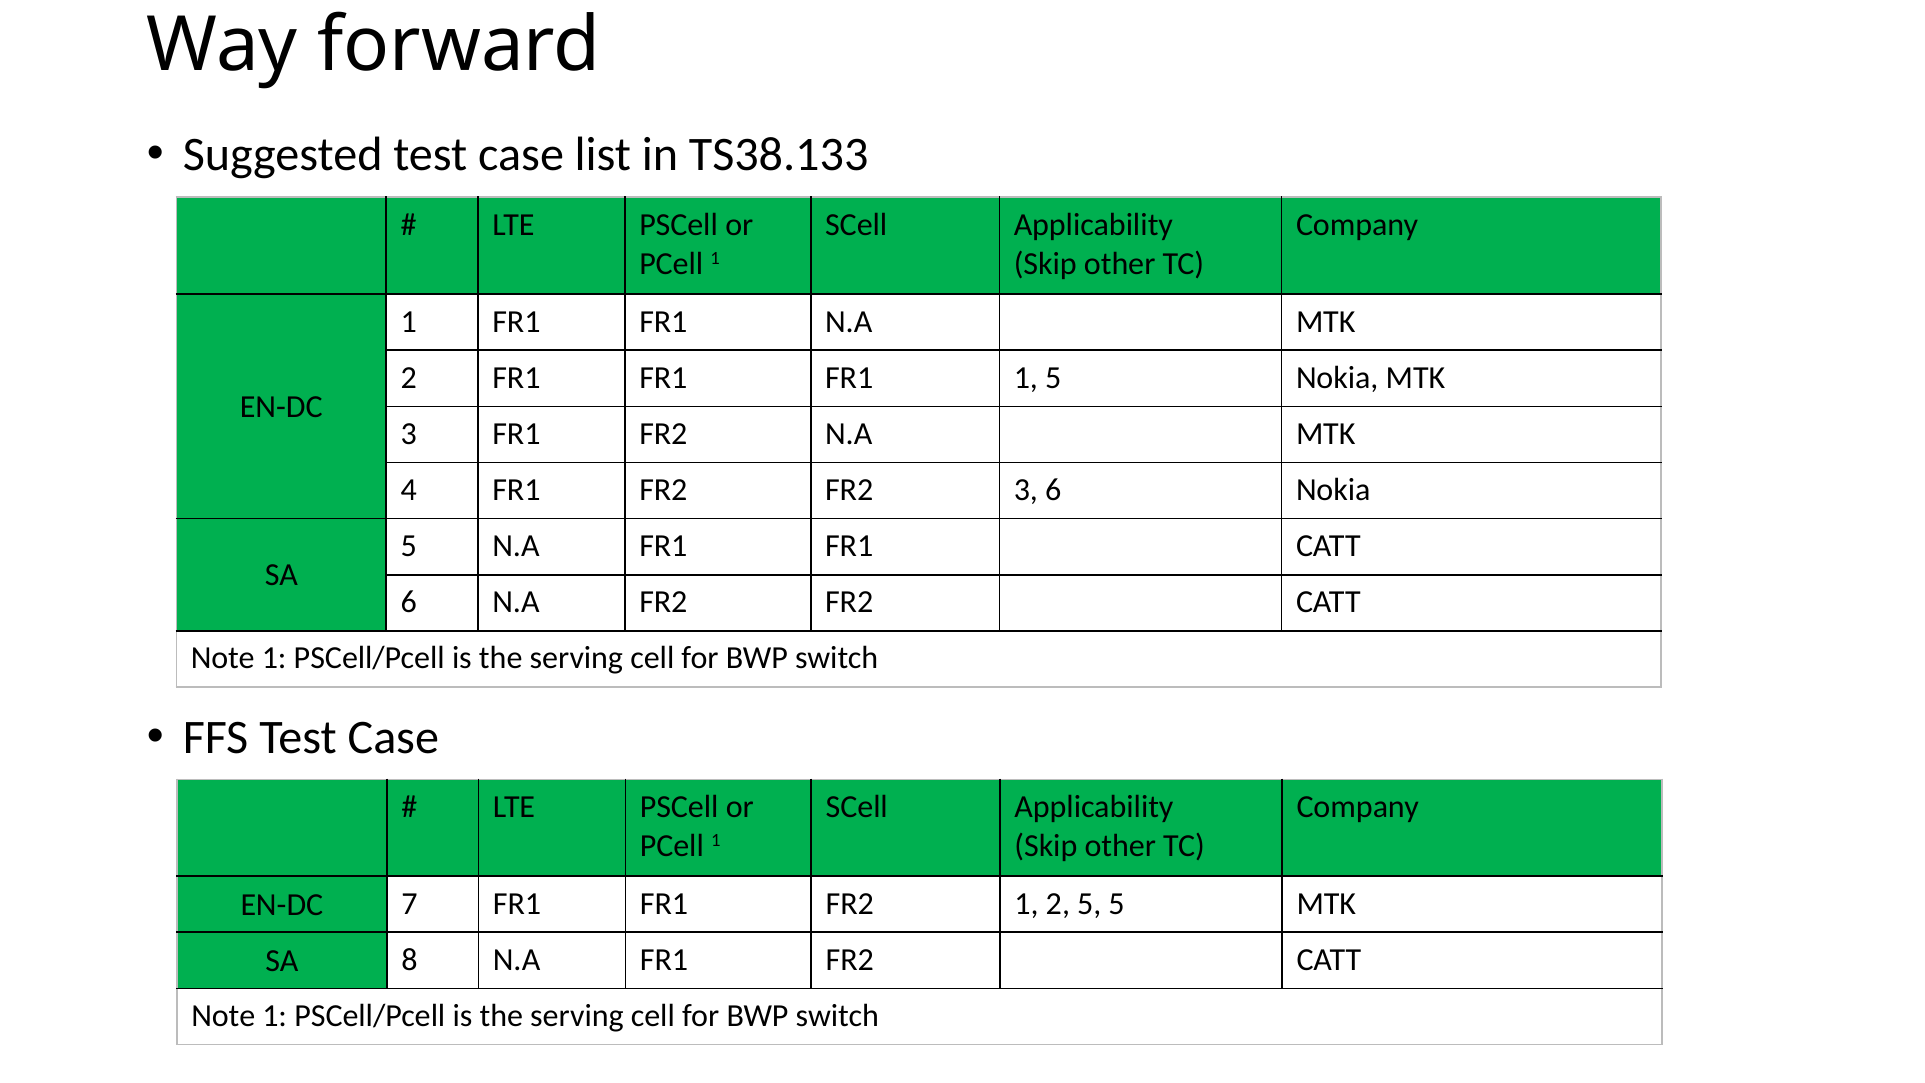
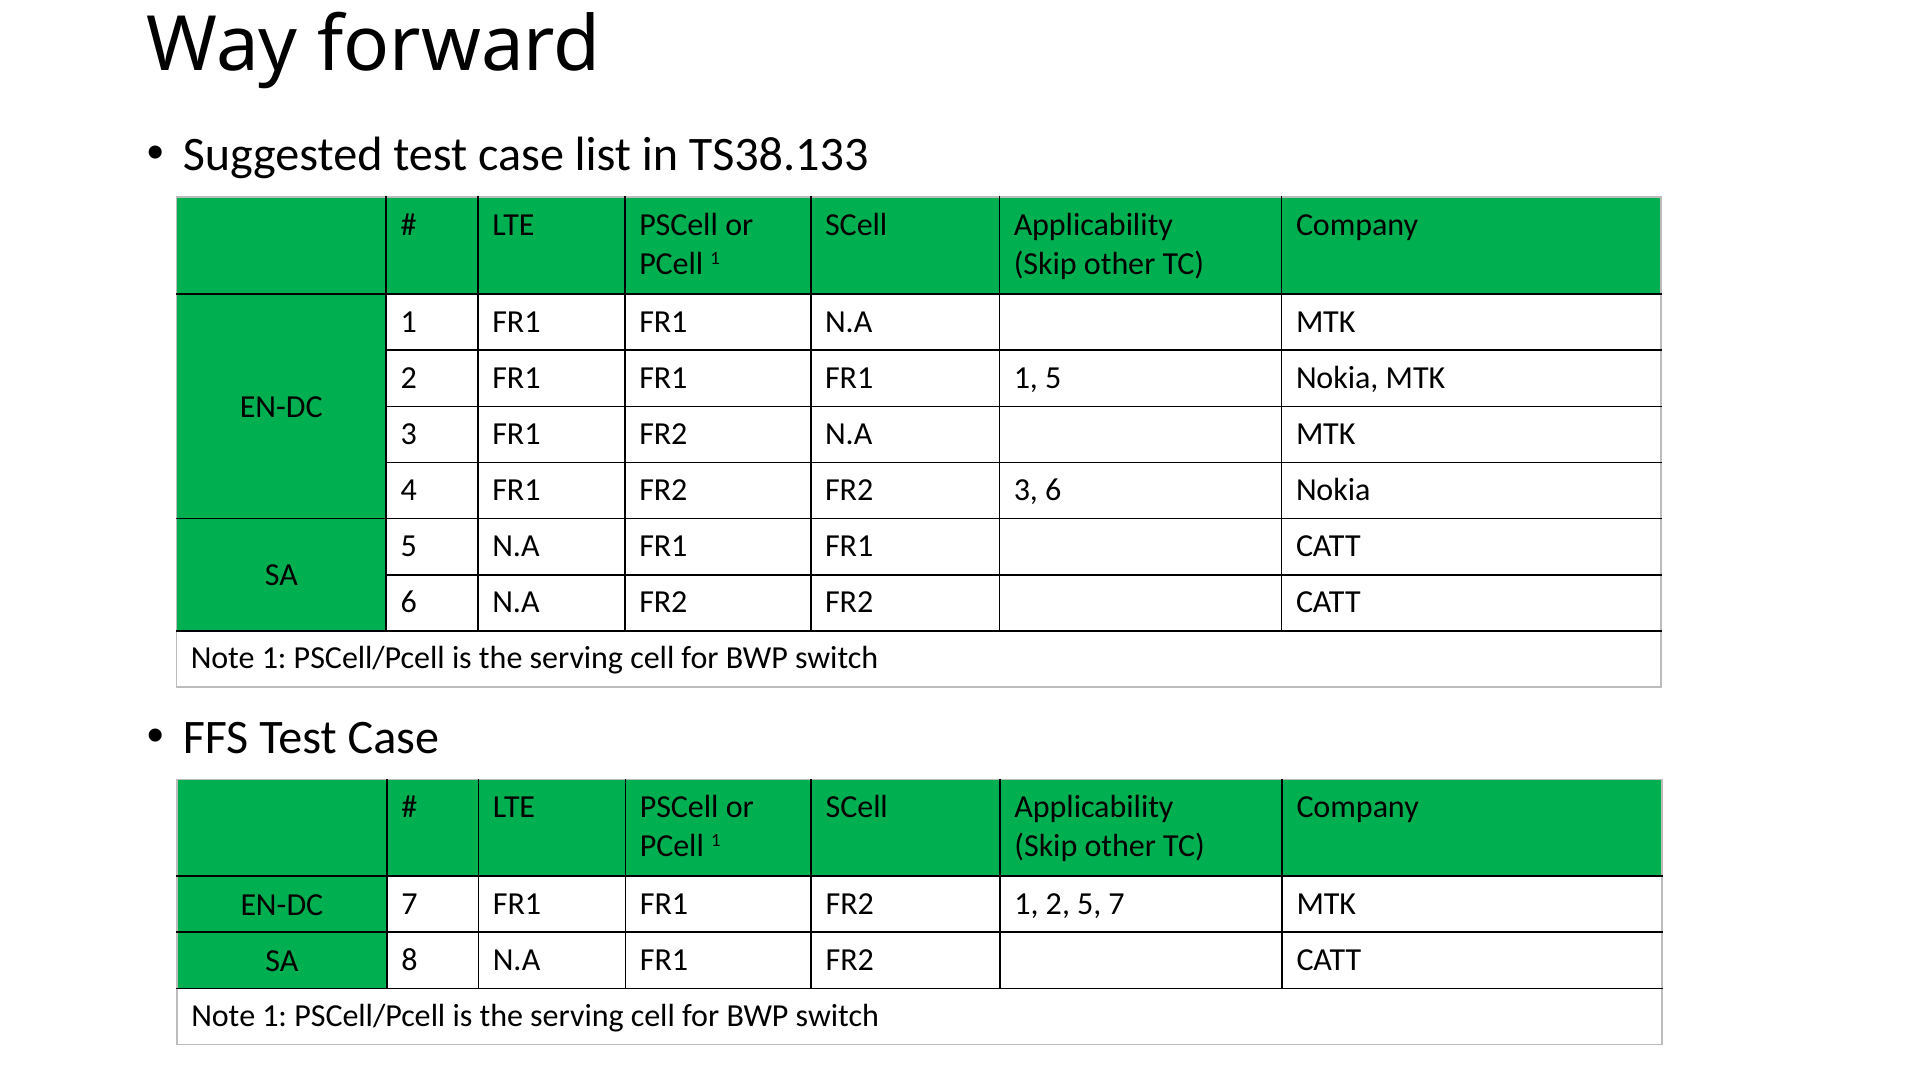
5 5: 5 -> 7
